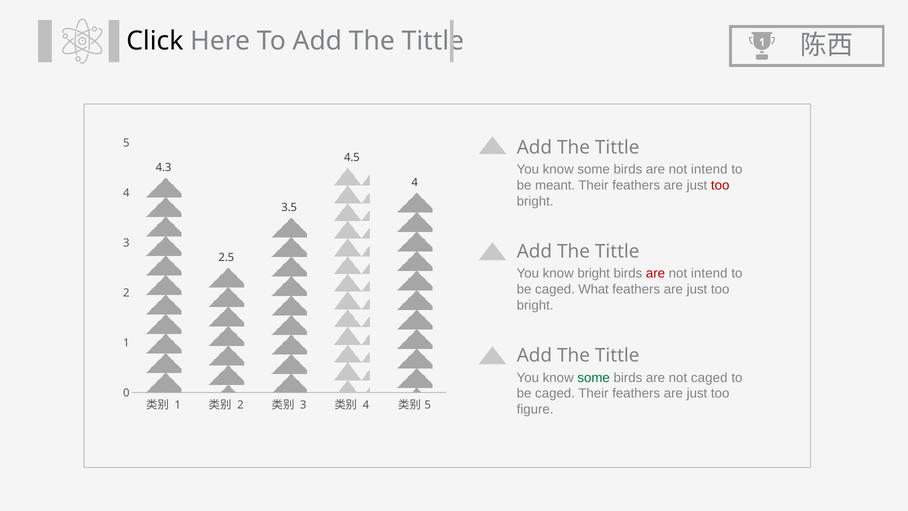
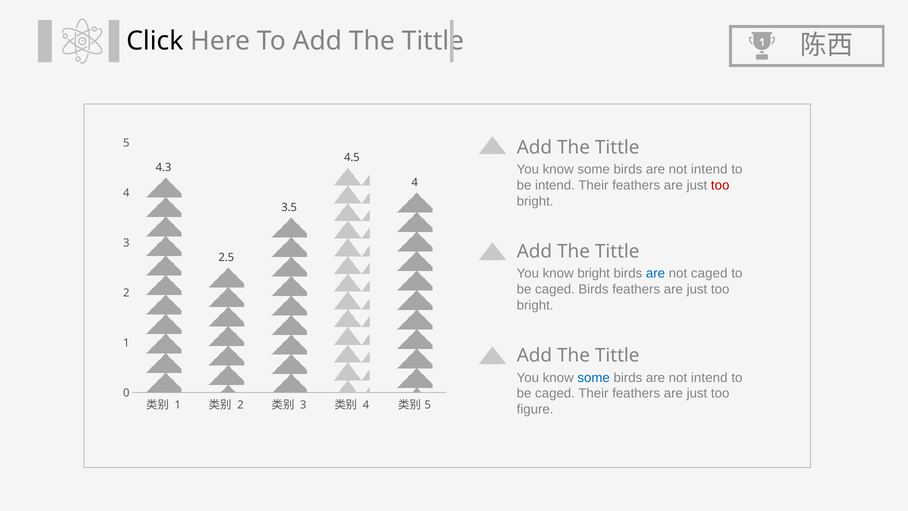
be meant: meant -> intend
are at (656, 273) colour: red -> blue
intend at (709, 273): intend -> caged
caged What: What -> Birds
some at (594, 377) colour: green -> blue
caged at (709, 377): caged -> intend
